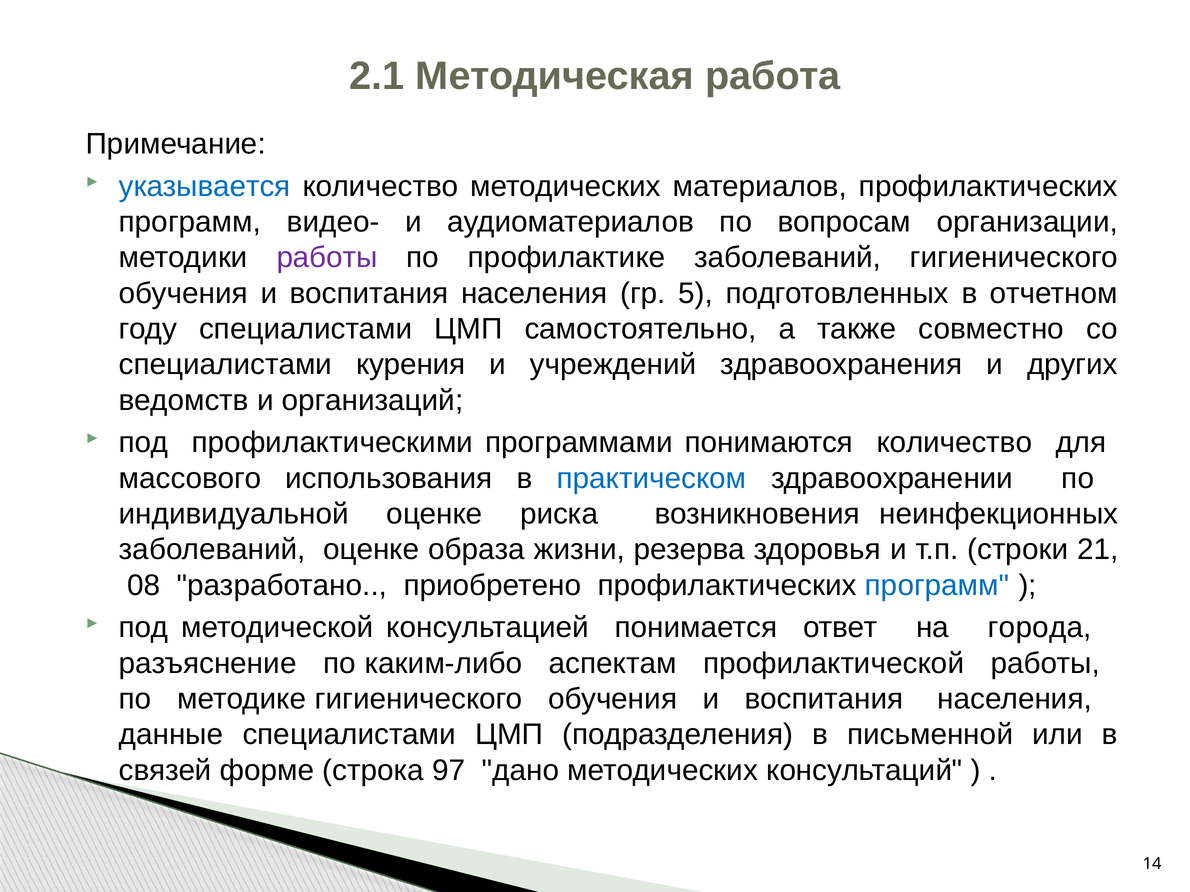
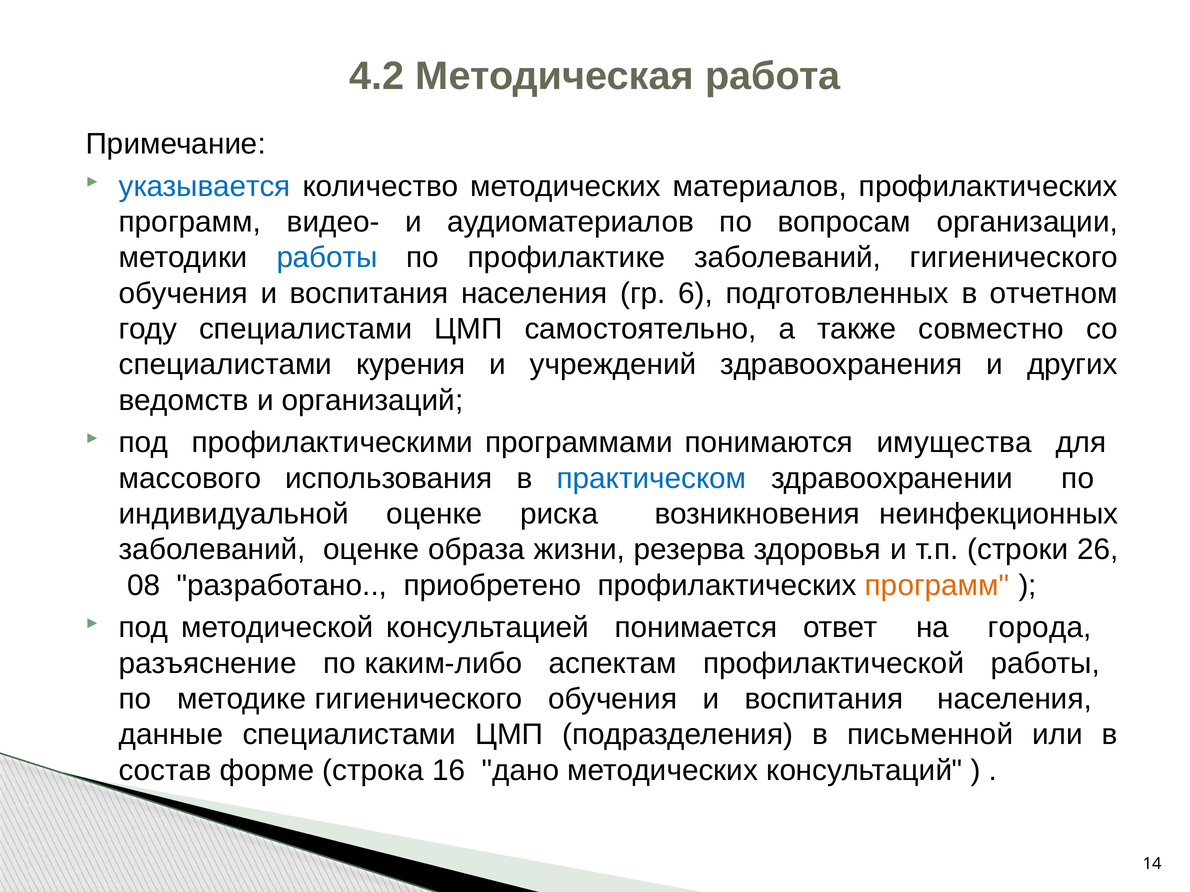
2.1: 2.1 -> 4.2
работы at (327, 258) colour: purple -> blue
5: 5 -> 6
понимаются количество: количество -> имущества
21: 21 -> 26
программ at (937, 586) colour: blue -> orange
связей: связей -> состав
97: 97 -> 16
